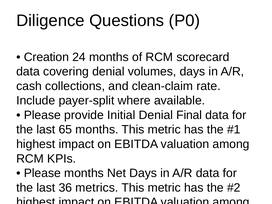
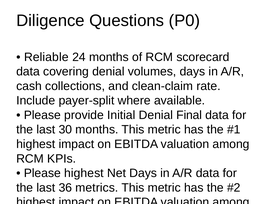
Creation: Creation -> Reliable
65: 65 -> 30
Please months: months -> highest
